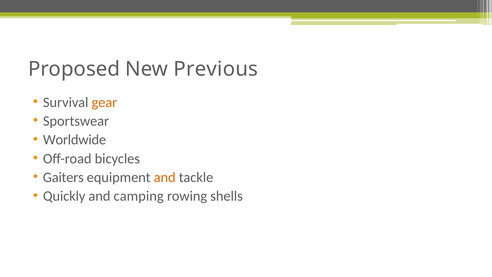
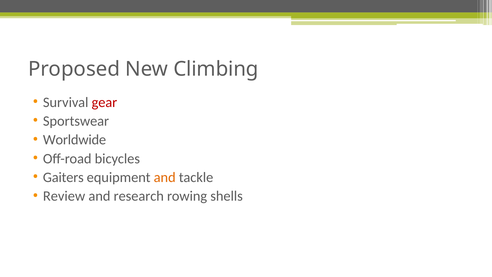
Previous: Previous -> Climbing
gear colour: orange -> red
Quickly: Quickly -> Review
camping: camping -> research
